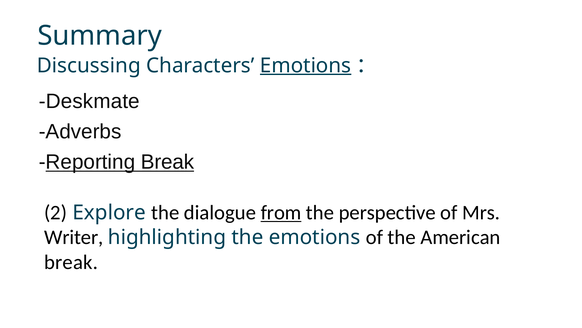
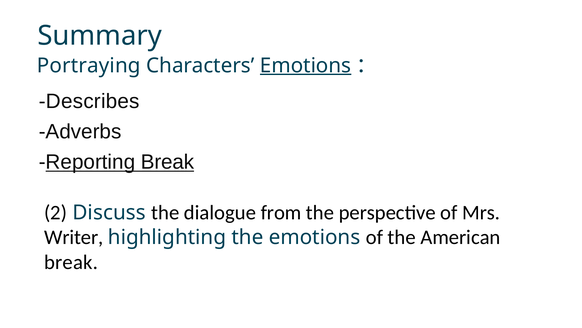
Discussing: Discussing -> Portraying
Deskmate: Deskmate -> Describes
Explore: Explore -> Discuss
from underline: present -> none
